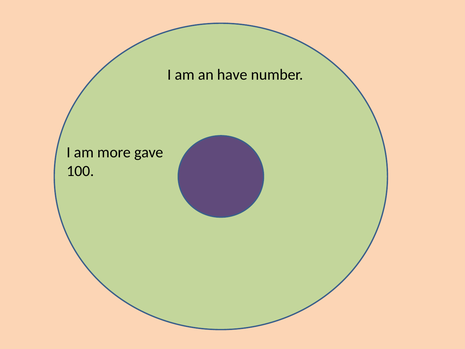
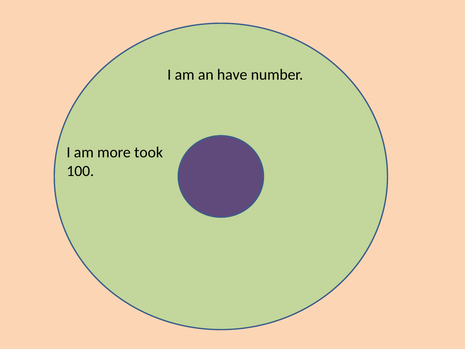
gave: gave -> took
